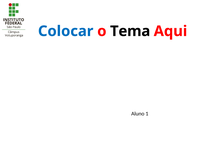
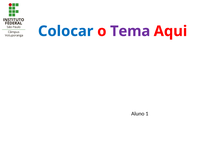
Tema colour: black -> purple
